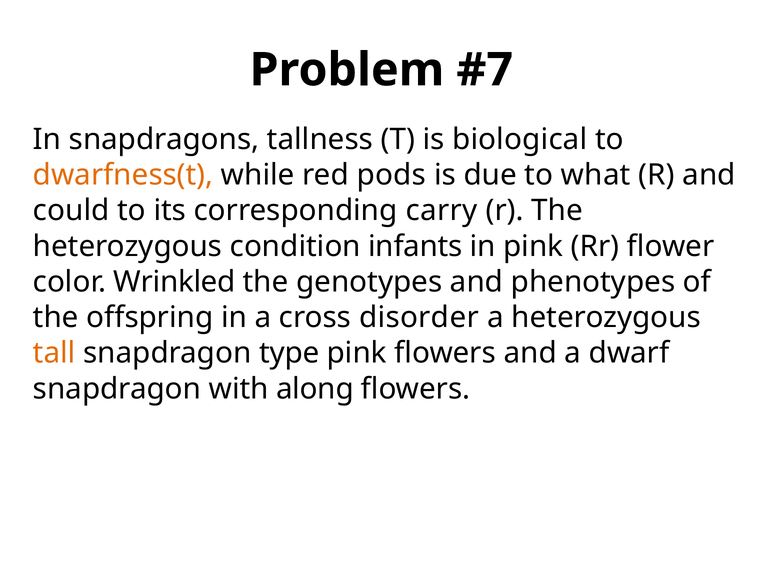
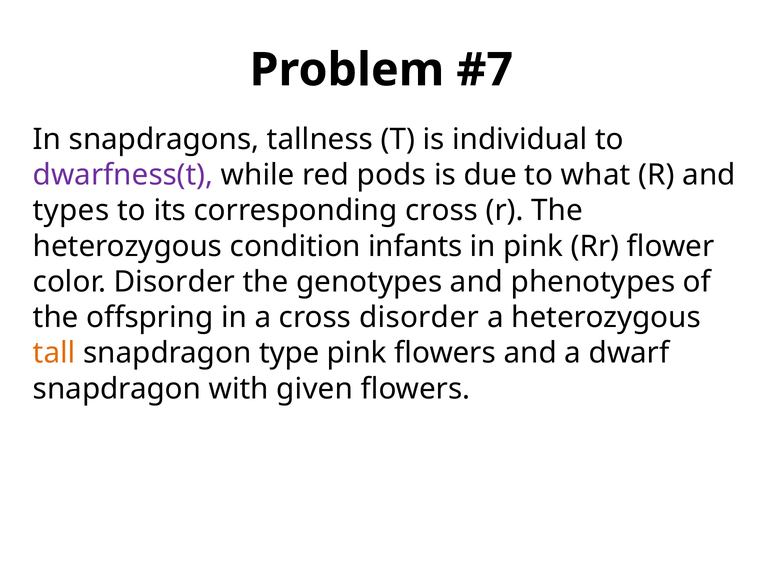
biological: biological -> individual
dwarfness(t colour: orange -> purple
could: could -> types
corresponding carry: carry -> cross
color Wrinkled: Wrinkled -> Disorder
along: along -> given
